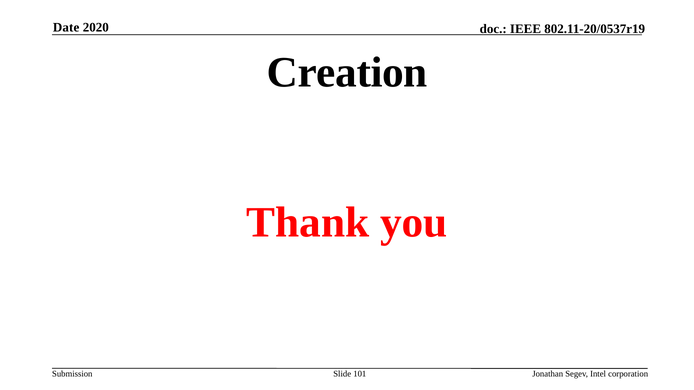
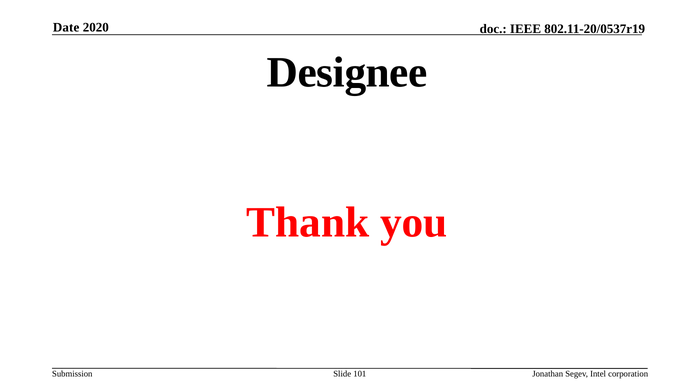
Creation: Creation -> Designee
